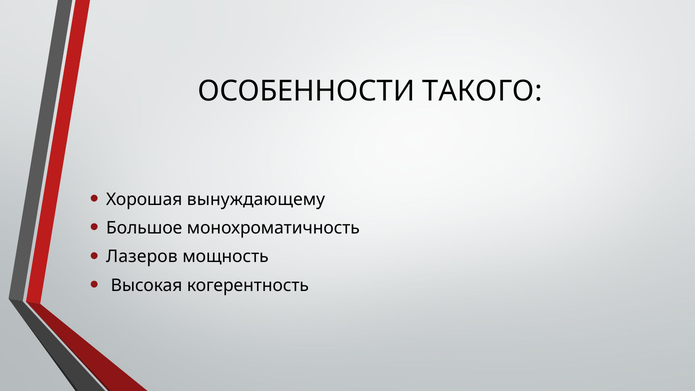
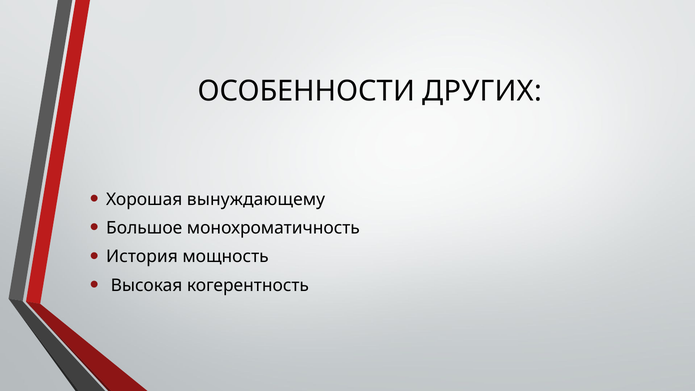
ТАКОГО: ТАКОГО -> ДРУГИХ
Лазеров: Лазеров -> История
